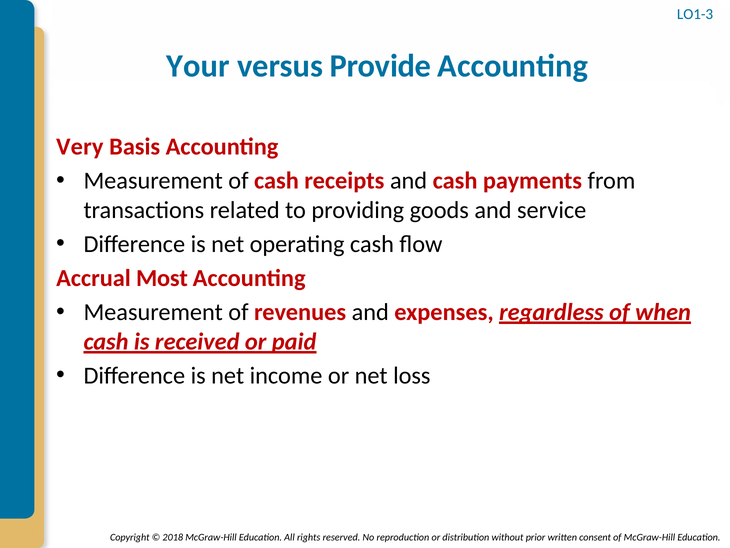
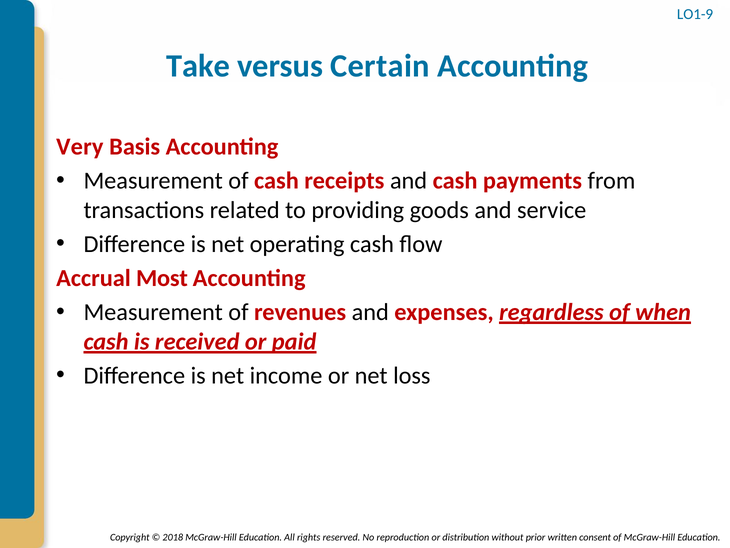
LO1-3: LO1-3 -> LO1-9
Your: Your -> Take
Provide: Provide -> Certain
